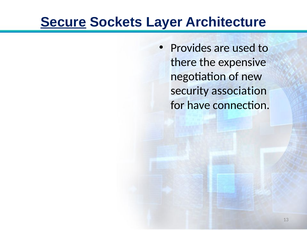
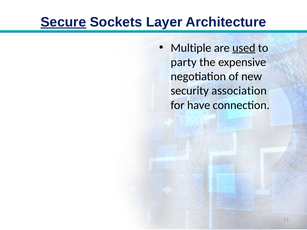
Provides: Provides -> Multiple
used underline: none -> present
there: there -> party
